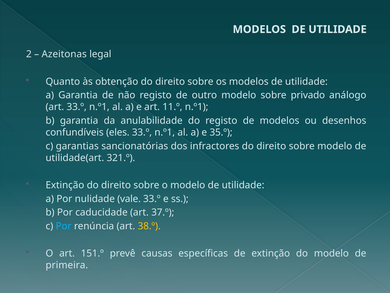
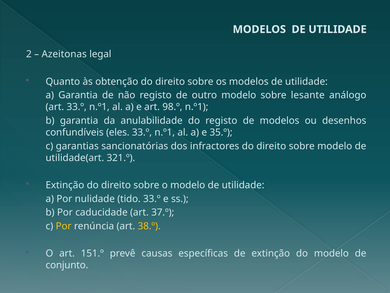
privado: privado -> lesante
11.º: 11.º -> 98.º
vale: vale -> tido
Por at (64, 226) colour: light blue -> yellow
primeira: primeira -> conjunto
